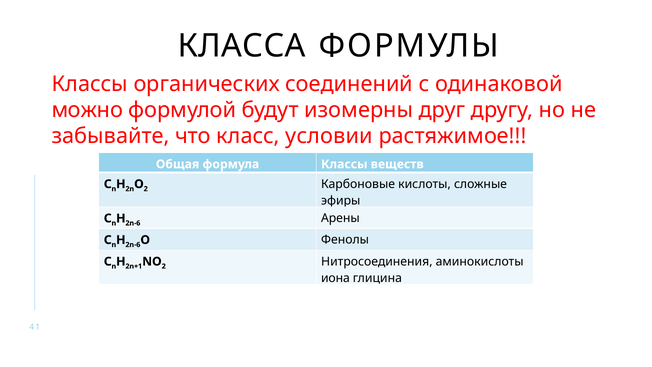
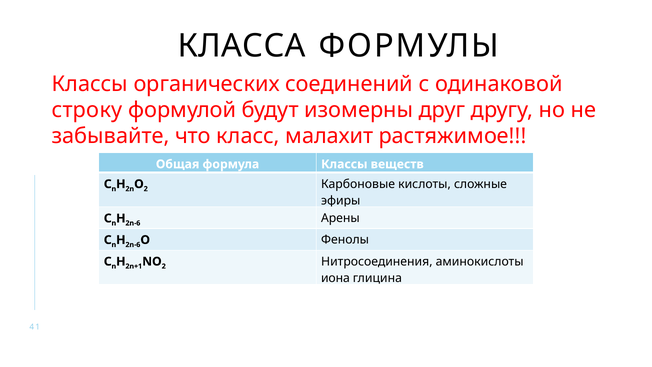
можно: можно -> строку
условии: условии -> малахит
